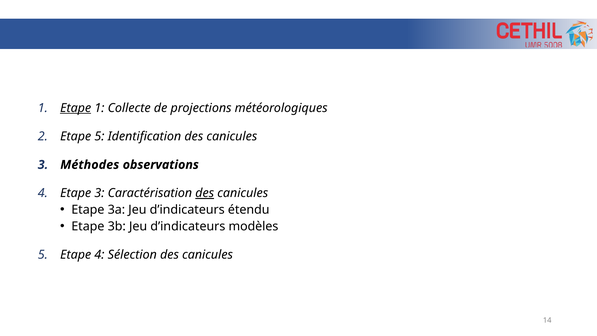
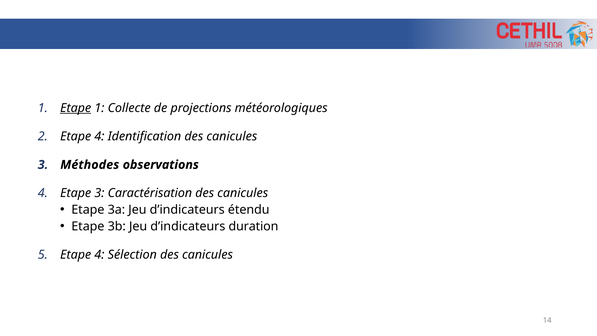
2 Etape 5: 5 -> 4
des at (205, 193) underline: present -> none
modèles: modèles -> duration
